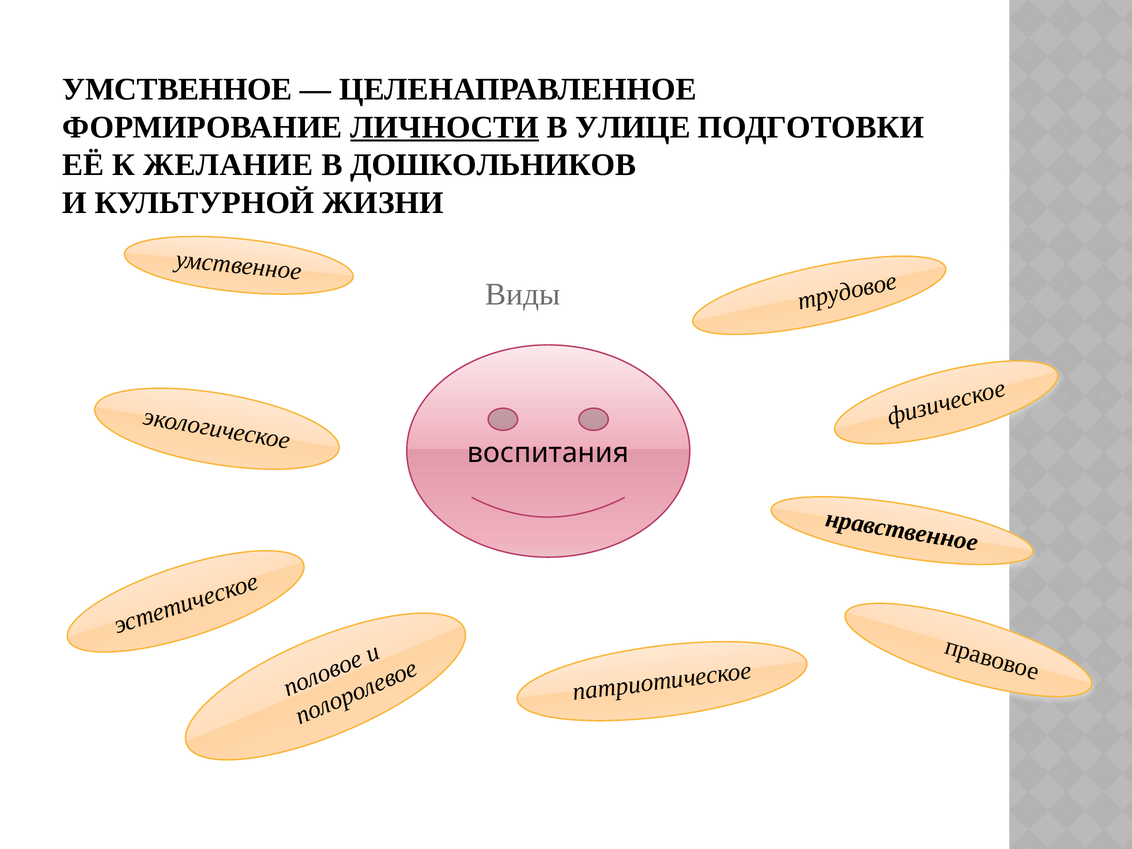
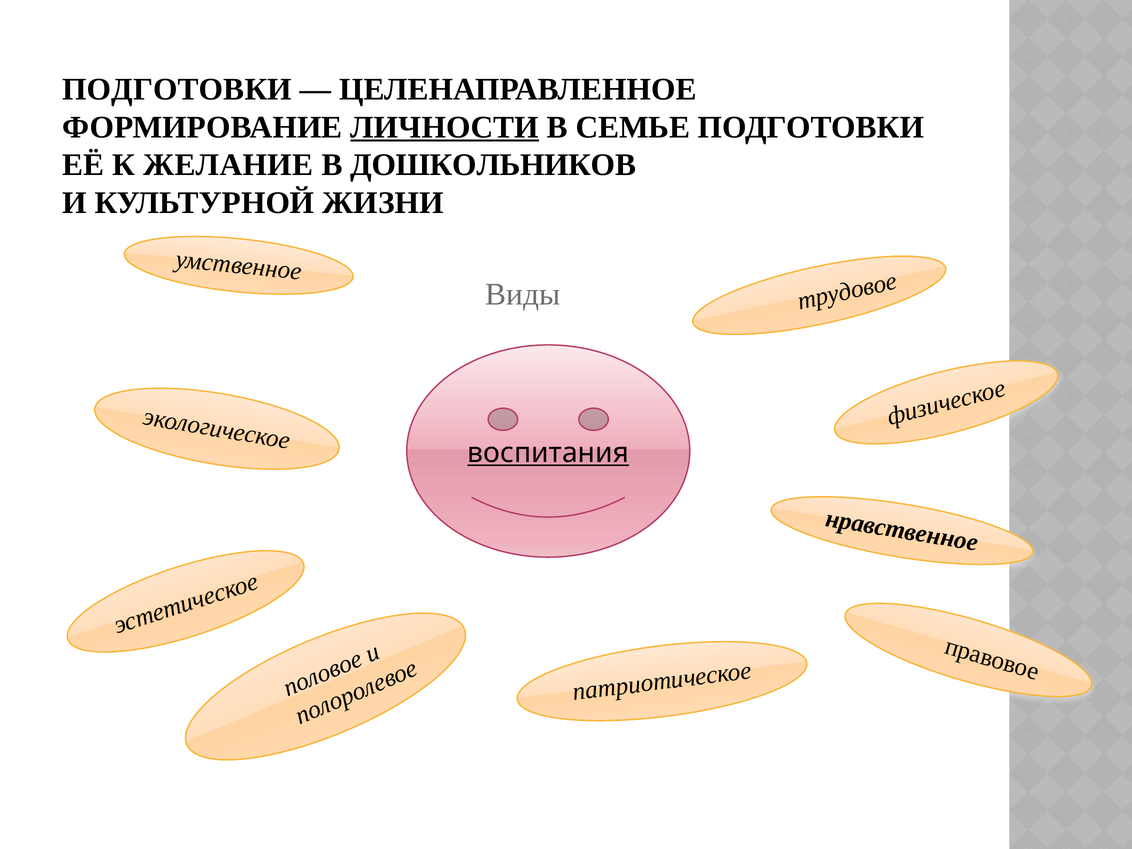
УМСТВЕННОЕ at (177, 89): УМСТВЕННОЕ -> ПОДГОТОВКИ
УЛИЦЕ: УЛИЦЕ -> СЕМЬЕ
воспитания underline: none -> present
